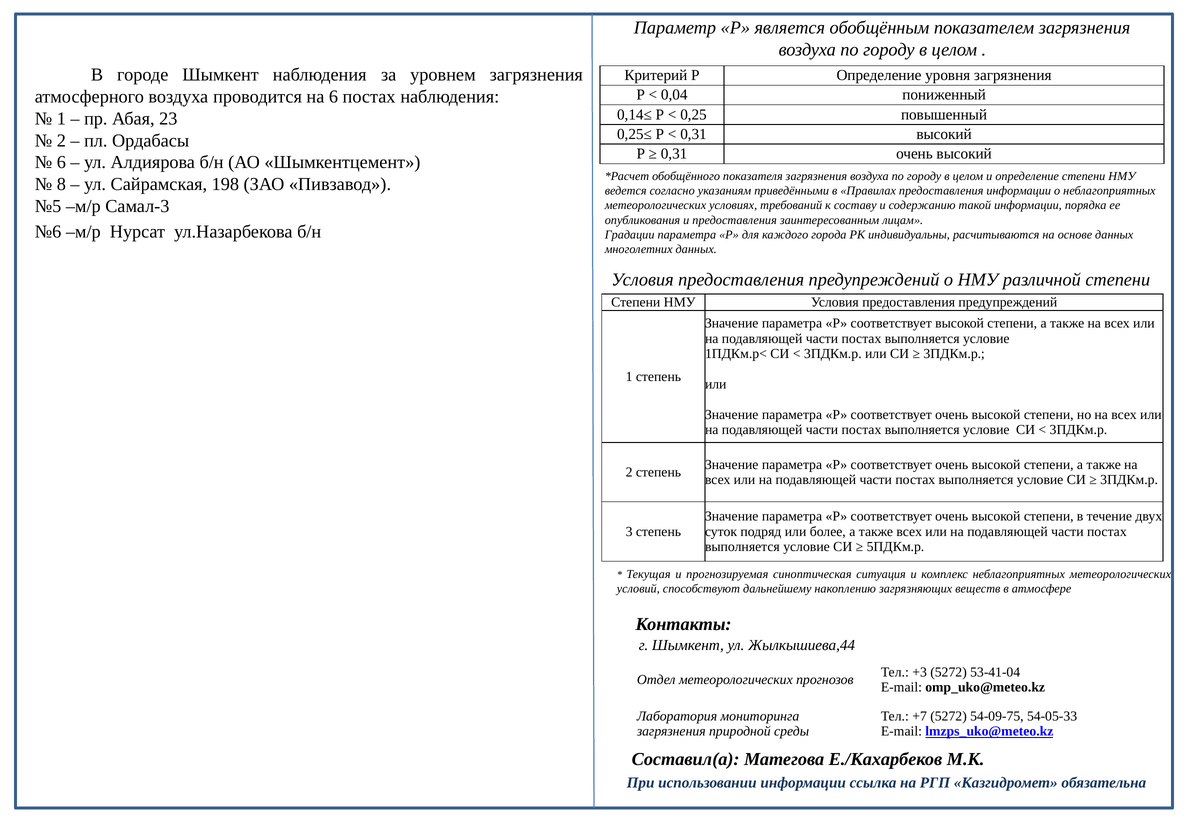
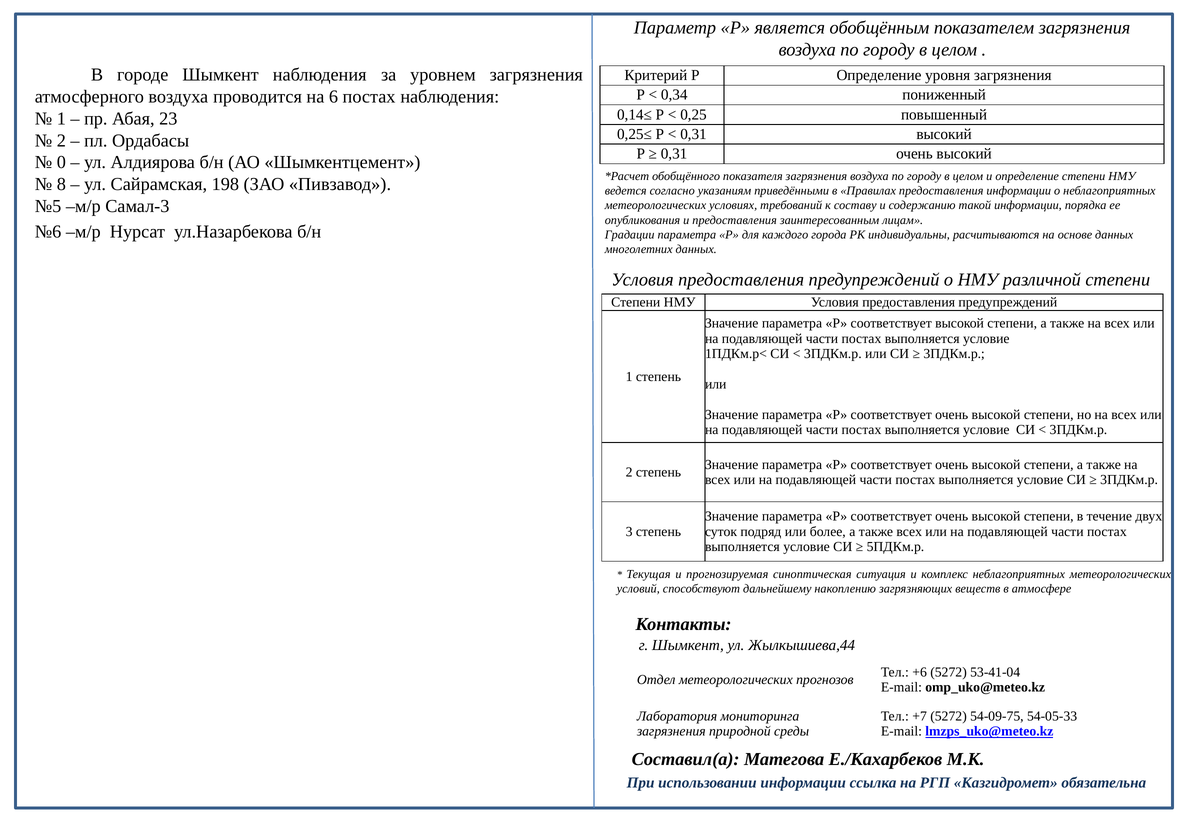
0,04: 0,04 -> 0,34
6 at (61, 163): 6 -> 0
+3: +3 -> +6
